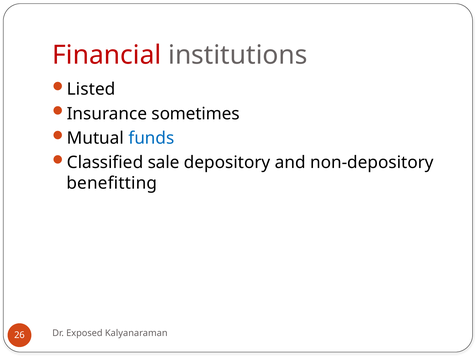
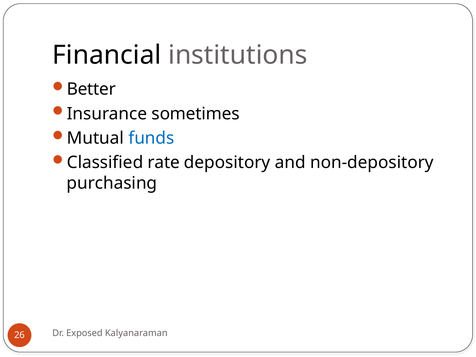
Financial colour: red -> black
Listed: Listed -> Better
sale: sale -> rate
benefitting: benefitting -> purchasing
